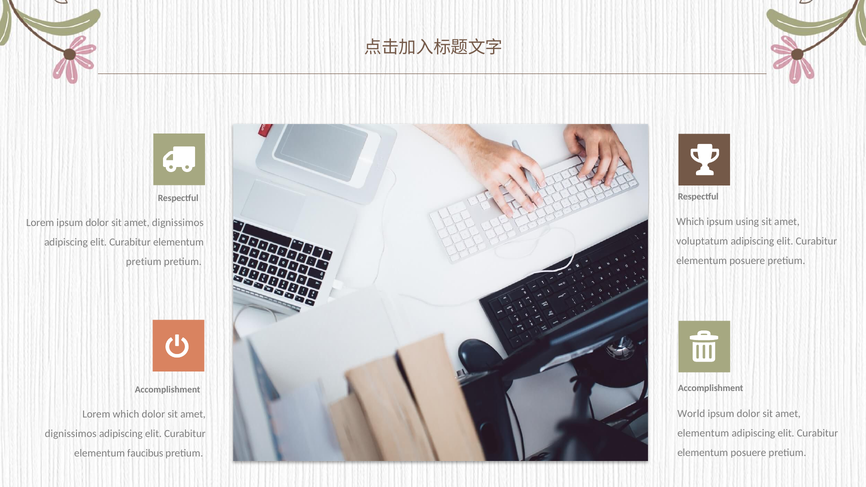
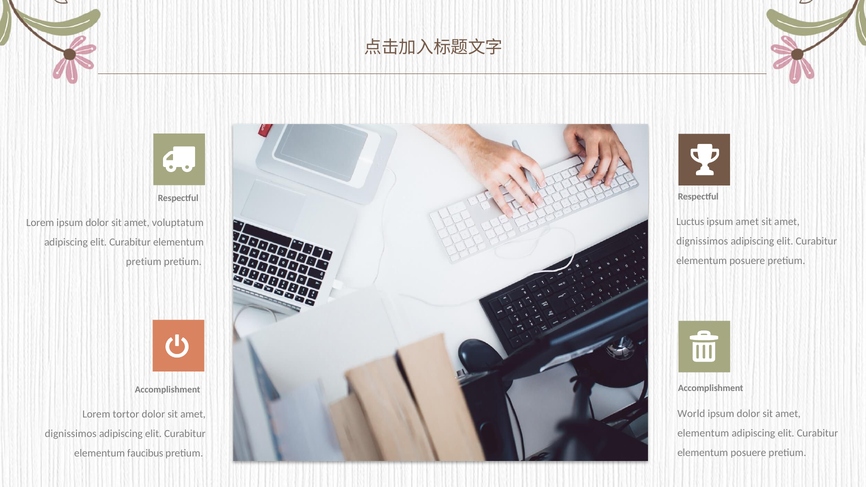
Which at (690, 222): Which -> Luctus
ipsum using: using -> amet
dignissimos at (178, 223): dignissimos -> voluptatum
voluptatum at (702, 241): voluptatum -> dignissimos
Lorem which: which -> tortor
